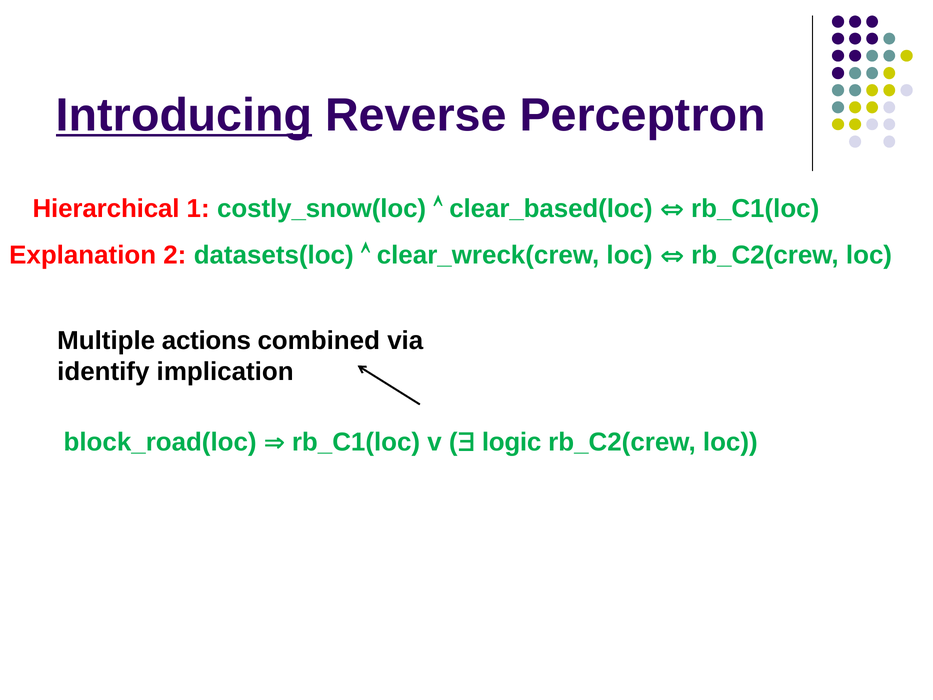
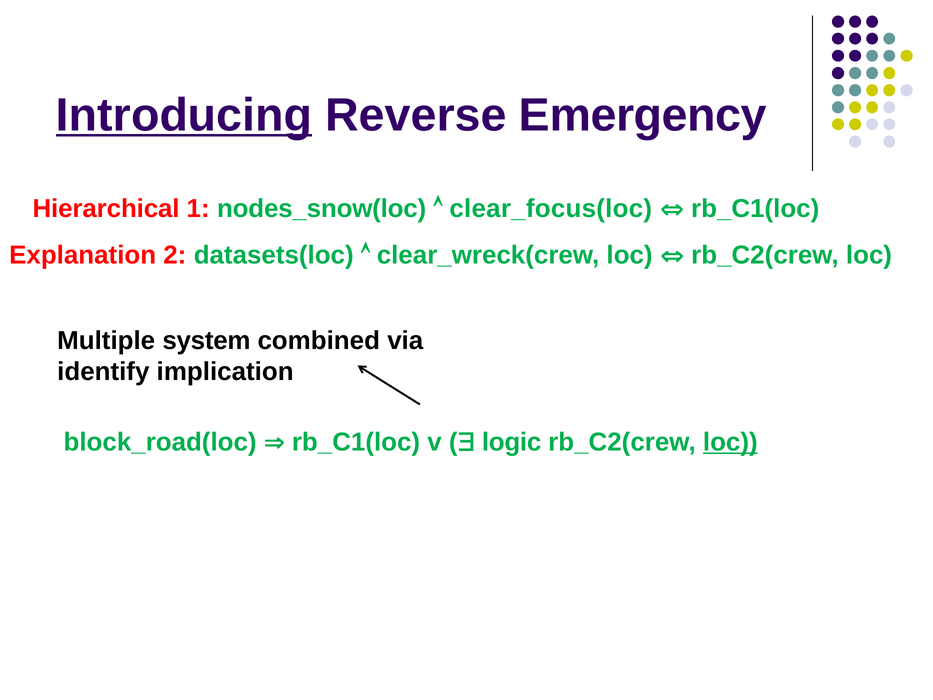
Perceptron: Perceptron -> Emergency
costly_snow(loc: costly_snow(loc -> nodes_snow(loc
clear_based(loc: clear_based(loc -> clear_focus(loc
actions: actions -> system
loc at (730, 442) underline: none -> present
